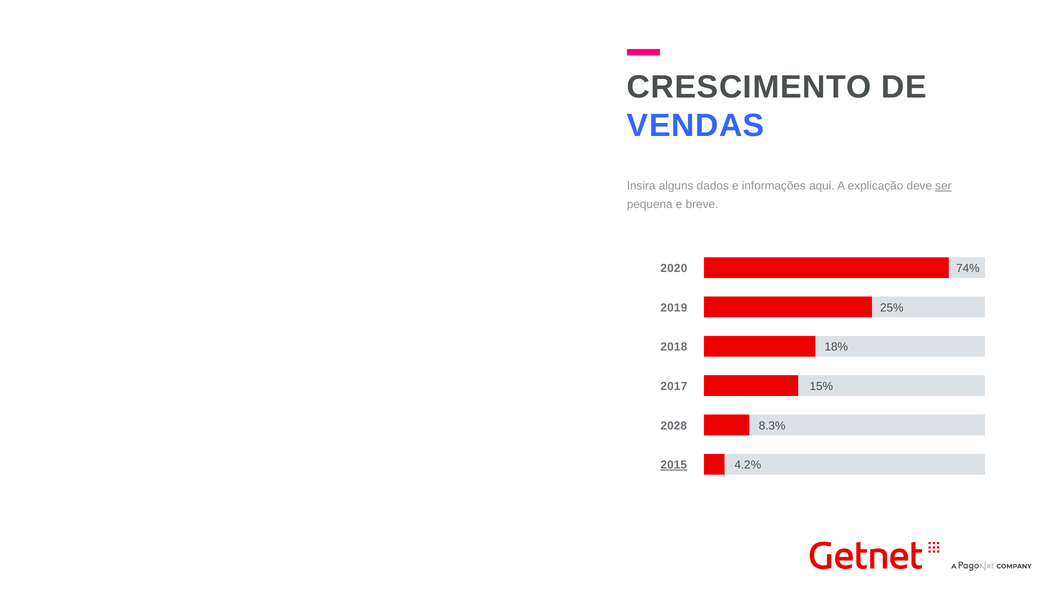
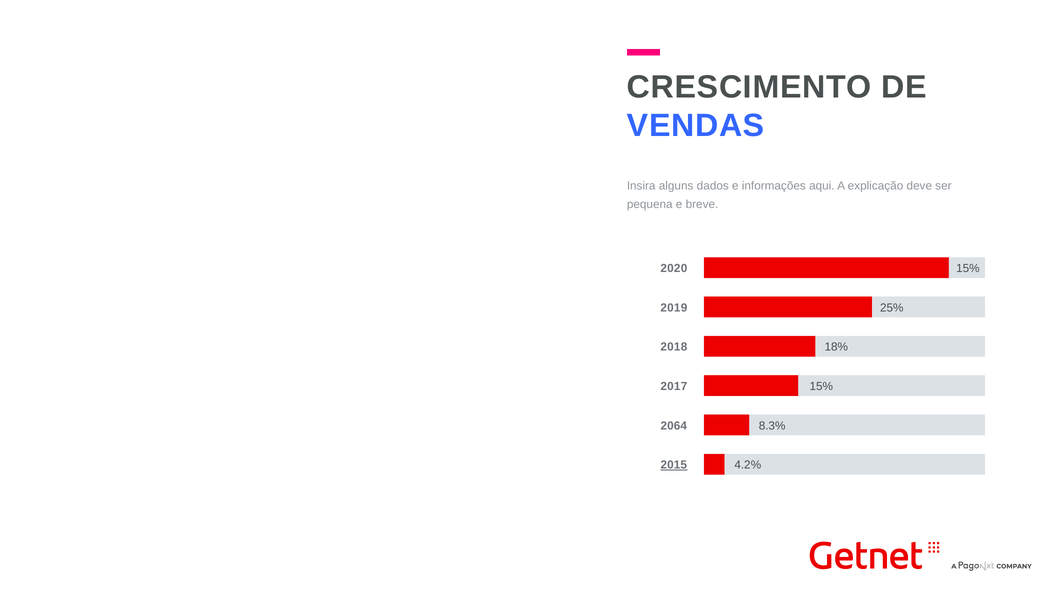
ser underline: present -> none
2020 74%: 74% -> 15%
2028: 2028 -> 2064
